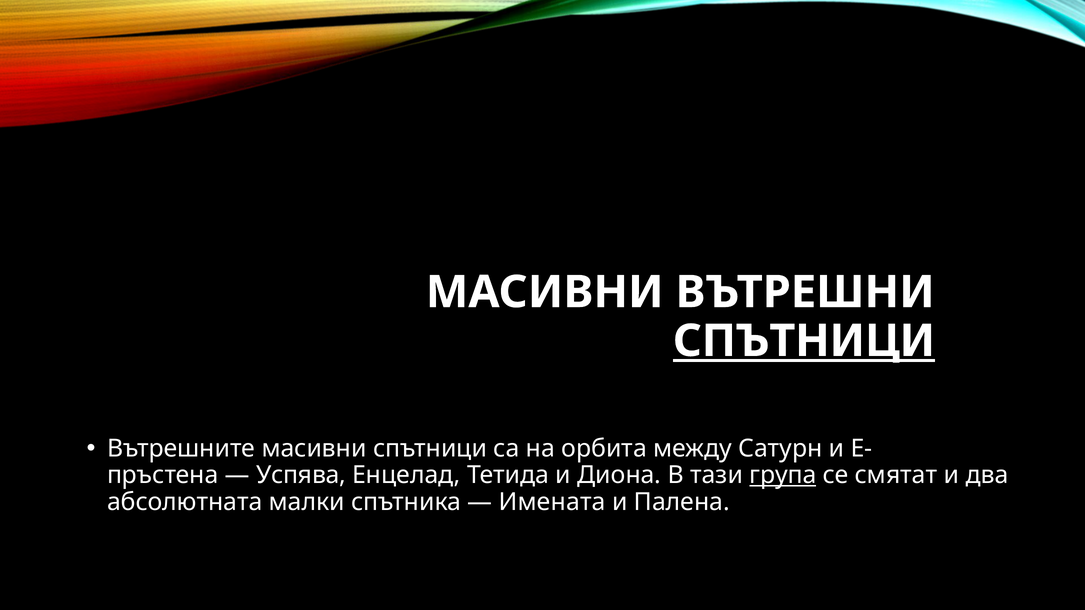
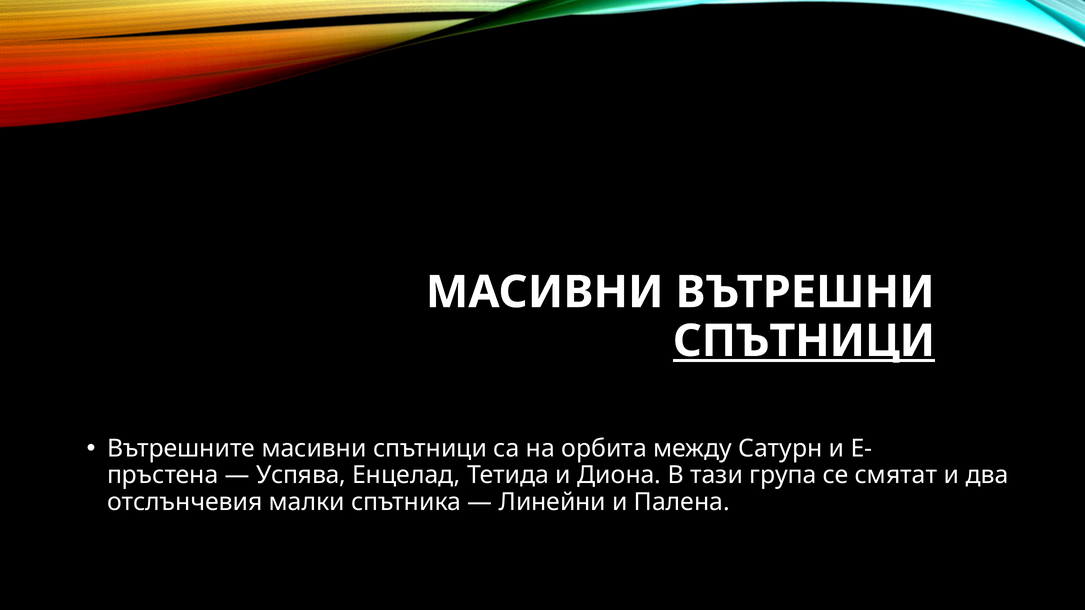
група underline: present -> none
абсолютната: абсолютната -> отслънчевия
Имената: Имената -> Линейни
